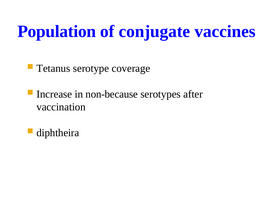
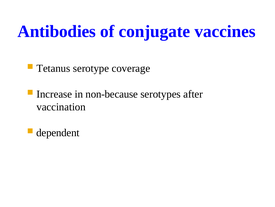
Population: Population -> Antibodies
diphtheira: diphtheira -> dependent
